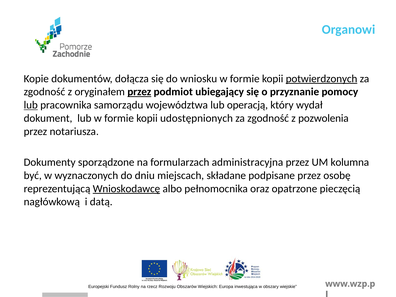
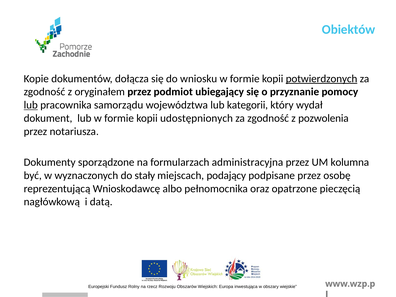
Organowi: Organowi -> Obiektów
przez at (139, 92) underline: present -> none
operacją: operacją -> kategorii
dniu: dniu -> stały
składane: składane -> podający
Wnioskodawcę underline: present -> none
